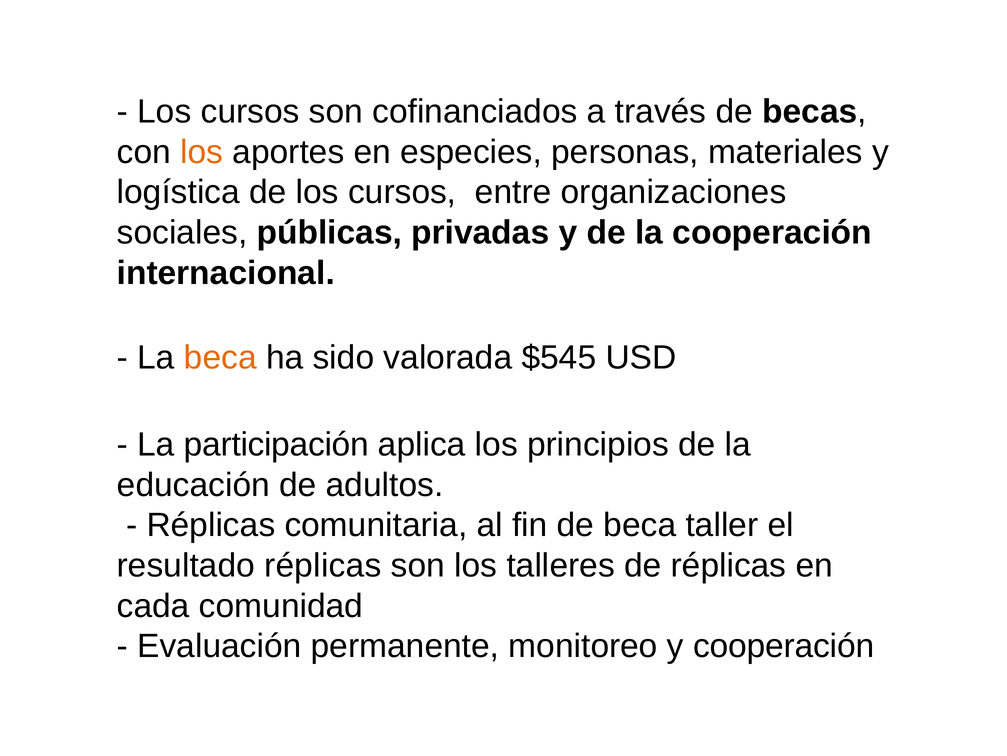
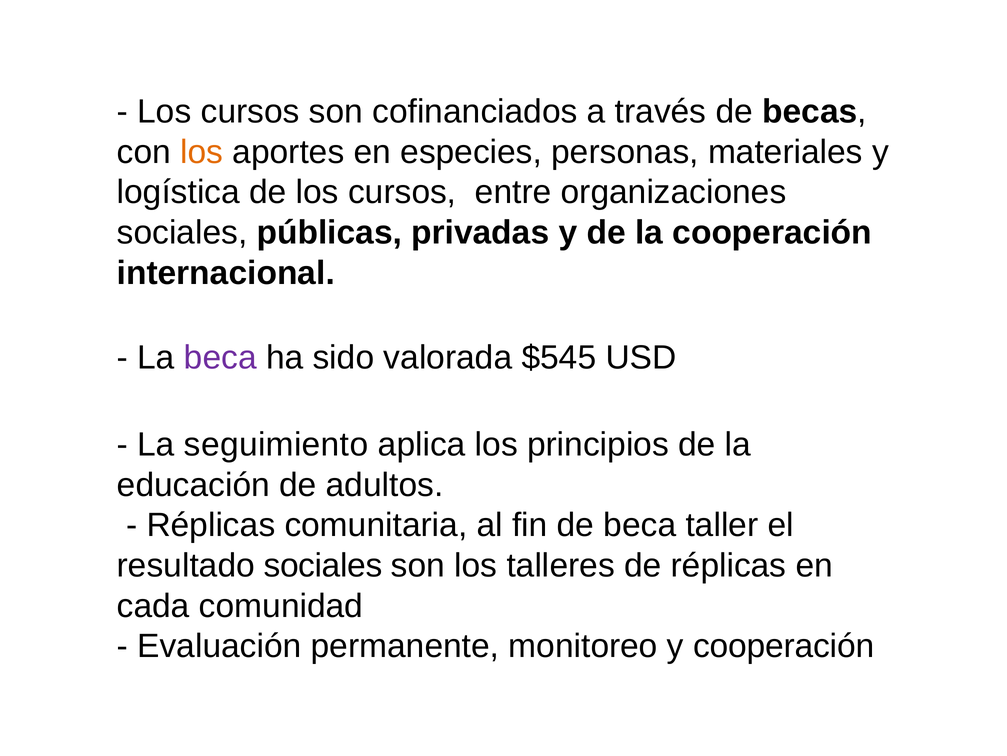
beca at (220, 357) colour: orange -> purple
participación: participación -> seguimiento
resultado réplicas: réplicas -> sociales
